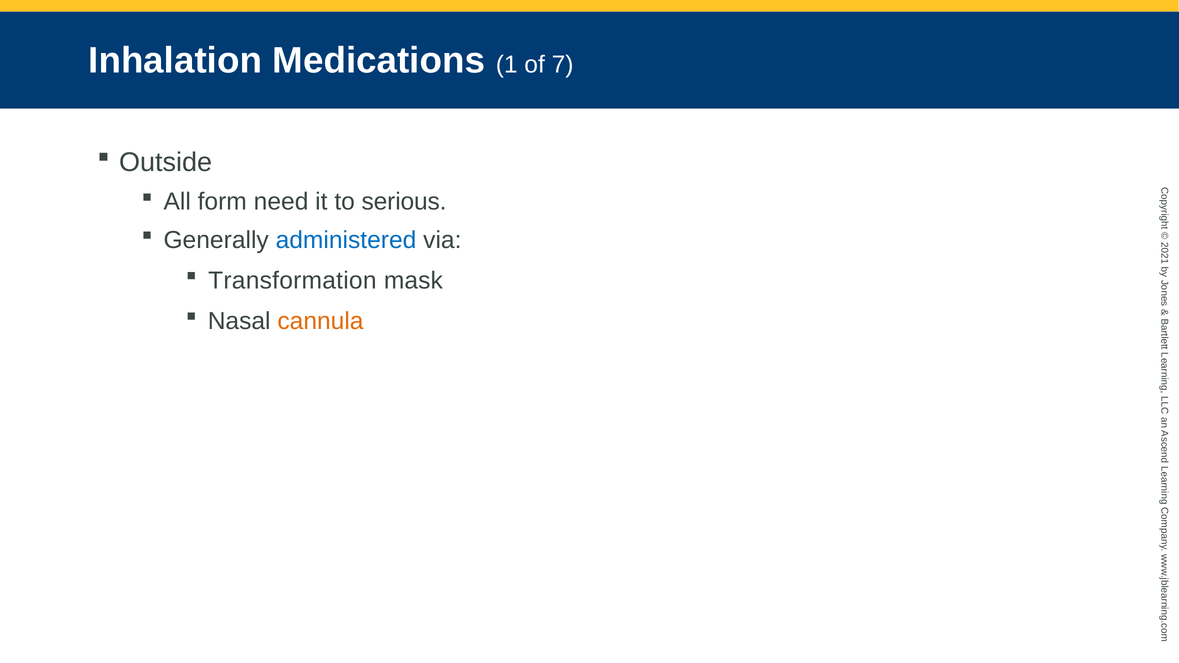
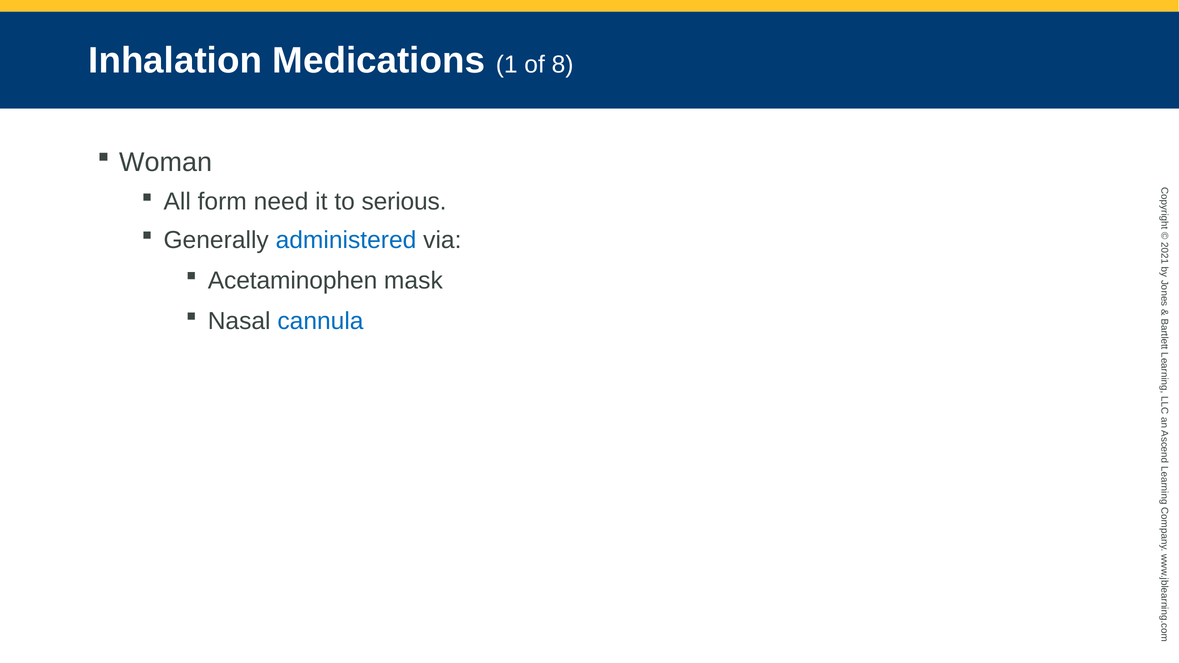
7: 7 -> 8
Outside: Outside -> Woman
Transformation: Transformation -> Acetaminophen
cannula colour: orange -> blue
